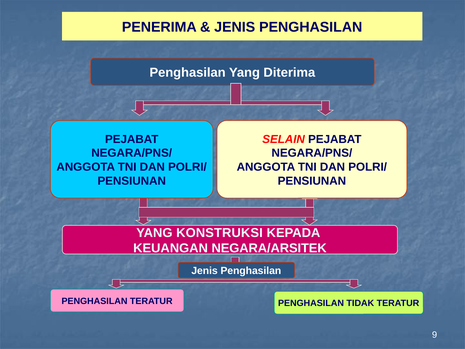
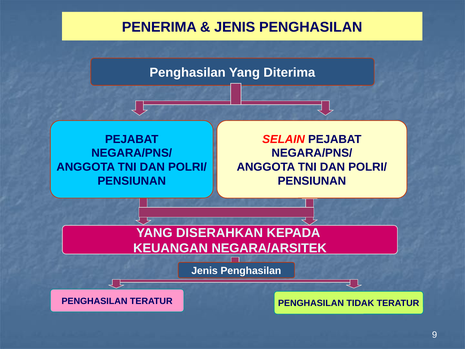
KONSTRUKSI: KONSTRUKSI -> DISERAHKAN
